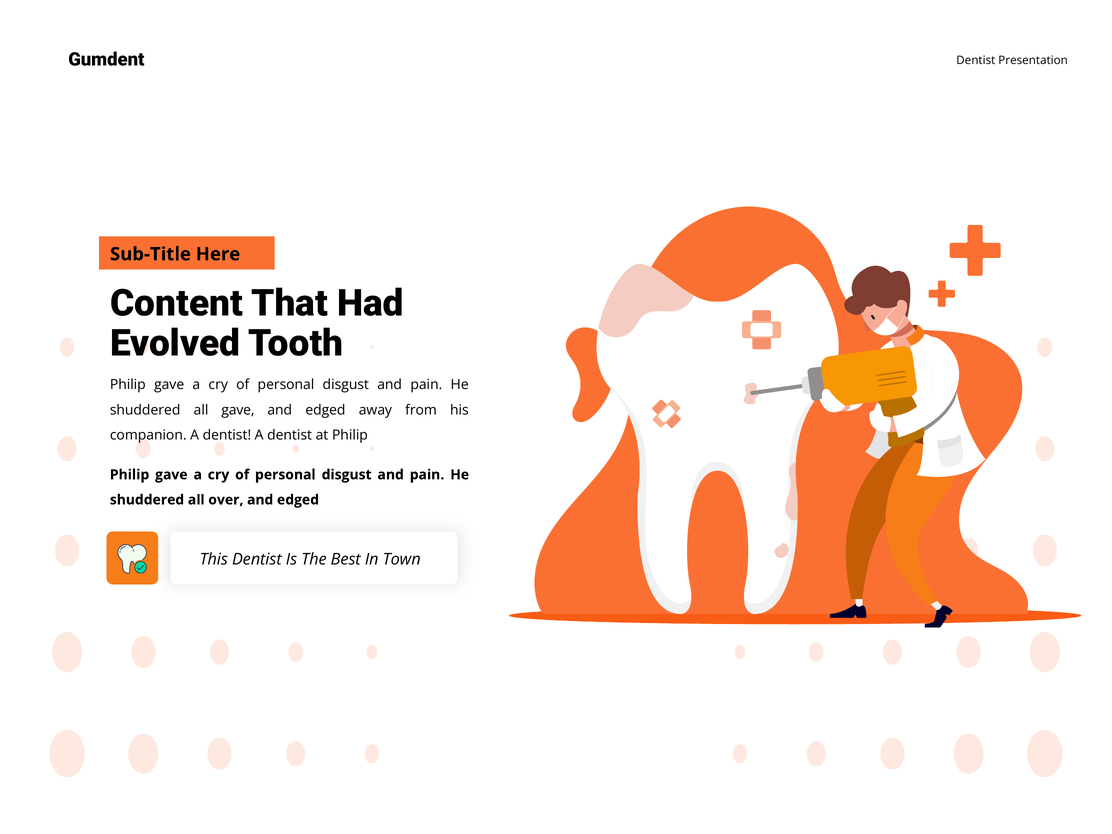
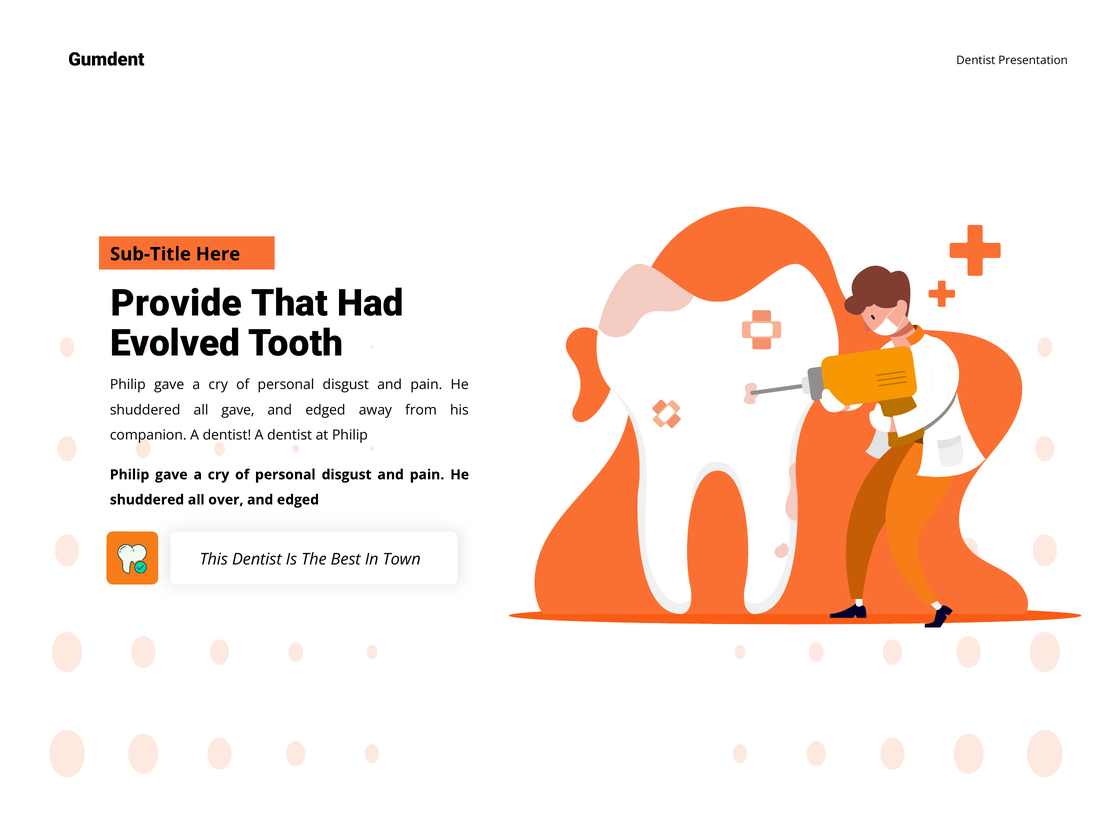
Content: Content -> Provide
